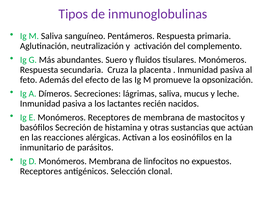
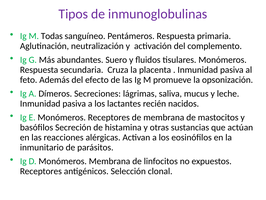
M Saliva: Saliva -> Todas
